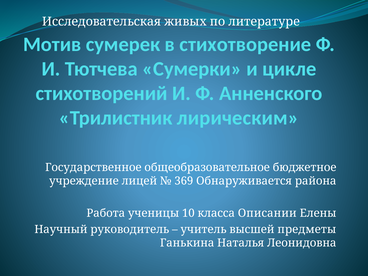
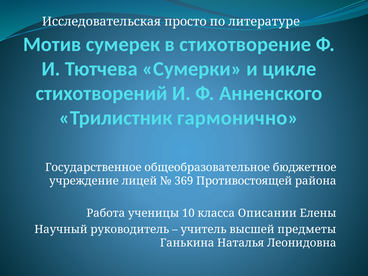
живых: живых -> просто
лирическим: лирическим -> гармонично
Обнаруживается: Обнаруживается -> Противостоящей
